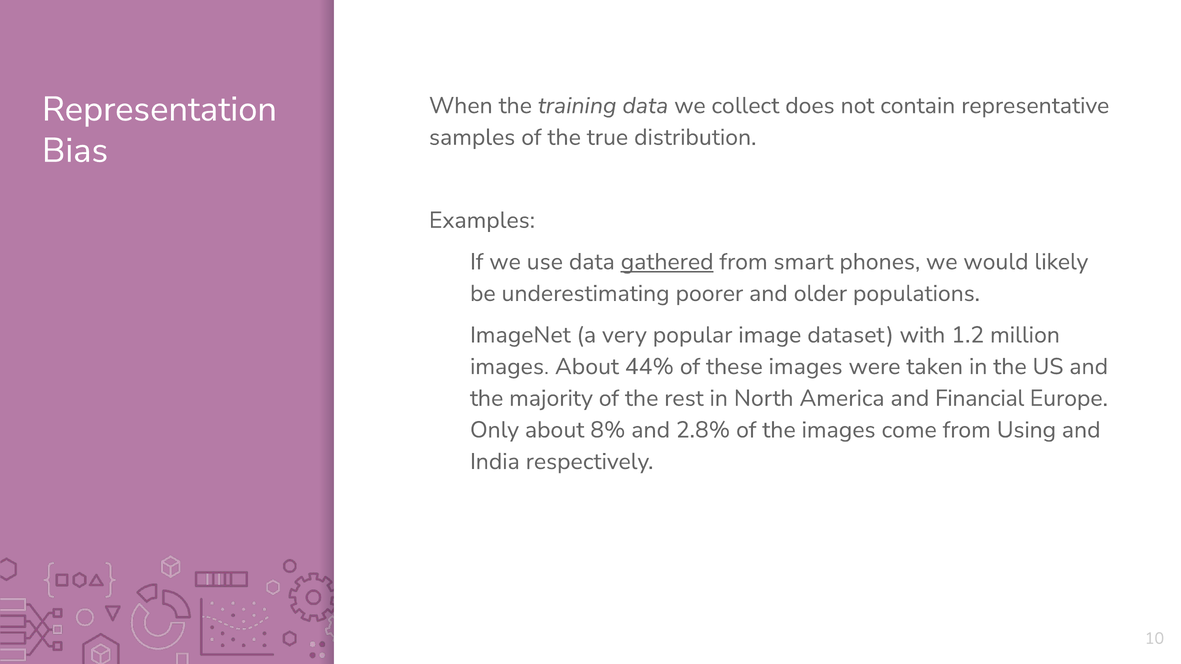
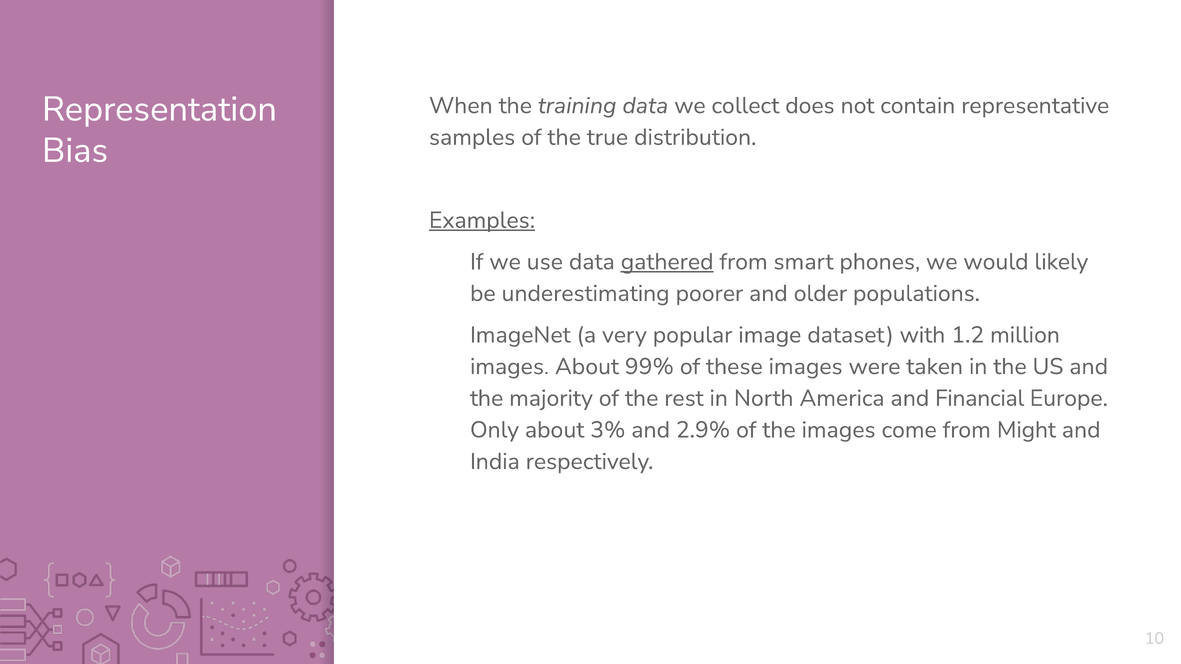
Examples underline: none -> present
44%: 44% -> 99%
8%: 8% -> 3%
2.8%: 2.8% -> 2.9%
Using: Using -> Might
